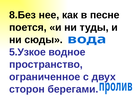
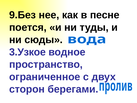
8.Без: 8.Без -> 9.Без
5.Узкое: 5.Узкое -> 3.Узкое
